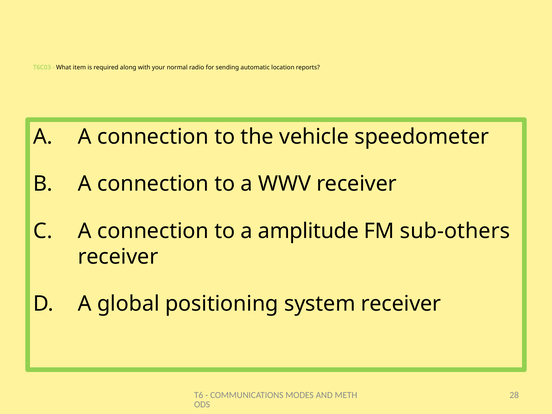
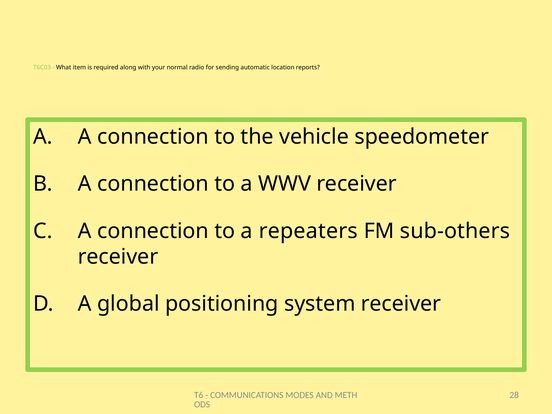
amplitude: amplitude -> repeaters
